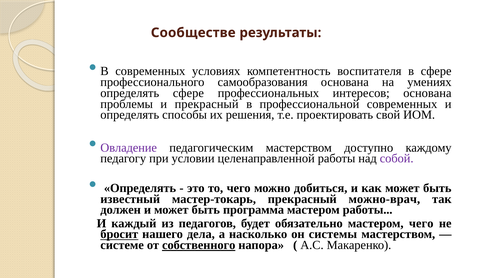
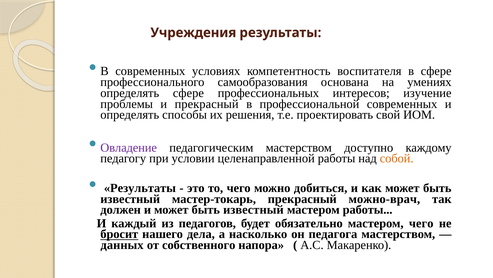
Сообществе: Сообществе -> Учреждения
интересов основана: основана -> изучение
собой colour: purple -> orange
Определять at (140, 188): Определять -> Результаты
и может быть программа: программа -> известный
системы: системы -> педагога
системе: системе -> данных
собственного underline: present -> none
